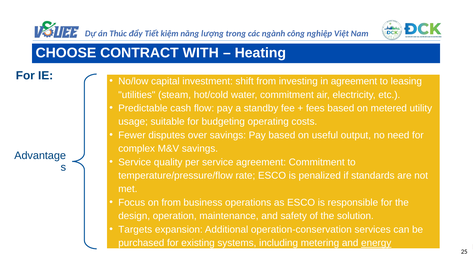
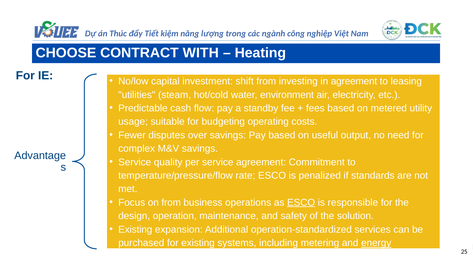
water commitment: commitment -> environment
ESCO at (301, 203) underline: none -> present
Targets at (135, 230): Targets -> Existing
operation-conservation: operation-conservation -> operation-standardized
